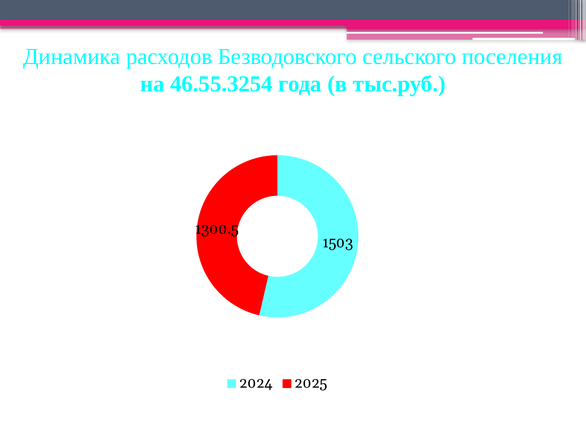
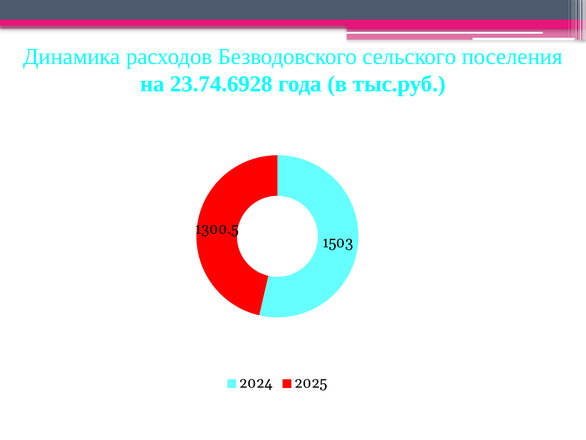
46.55.3254: 46.55.3254 -> 23.74.6928
